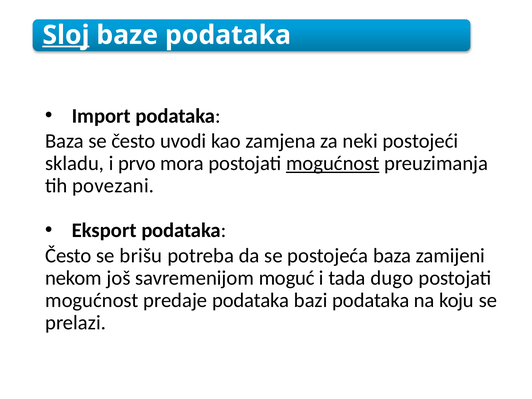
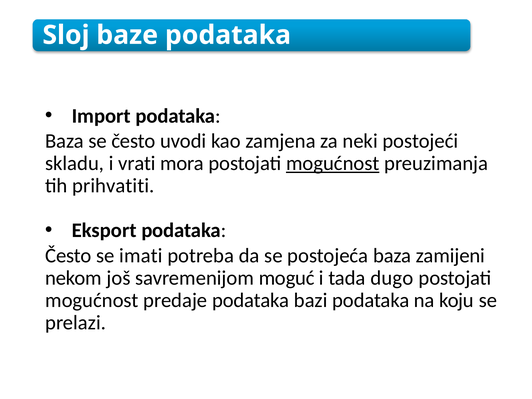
Sloj underline: present -> none
prvo: prvo -> vrati
povezani: povezani -> prihvatiti
brišu: brišu -> imati
